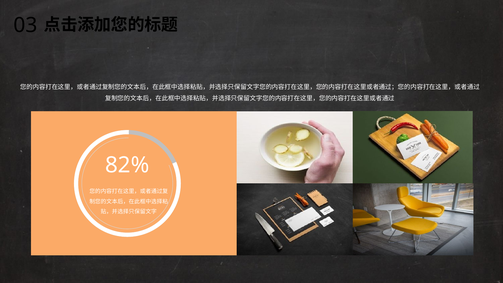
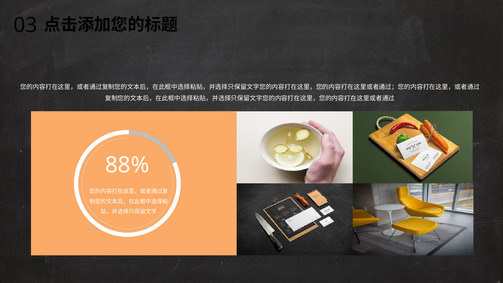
82%: 82% -> 88%
